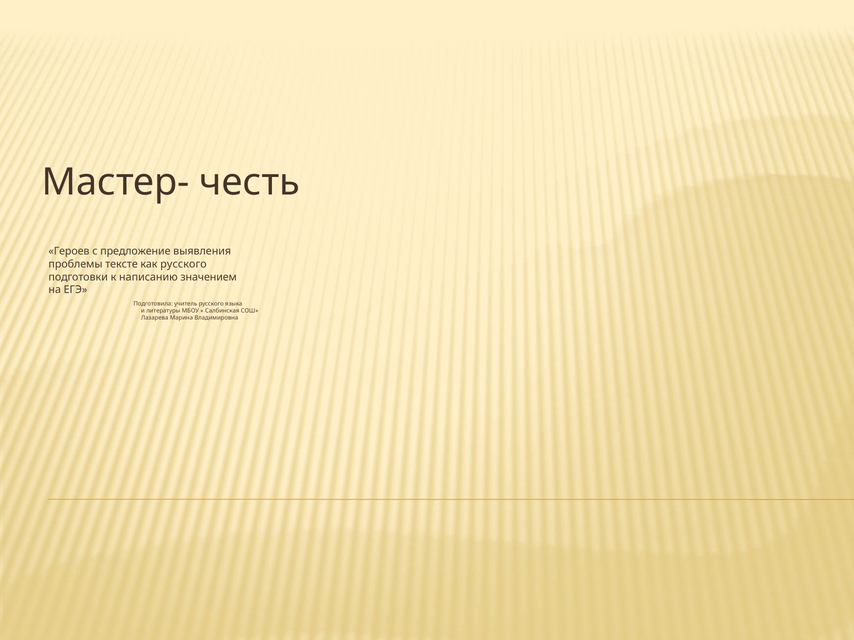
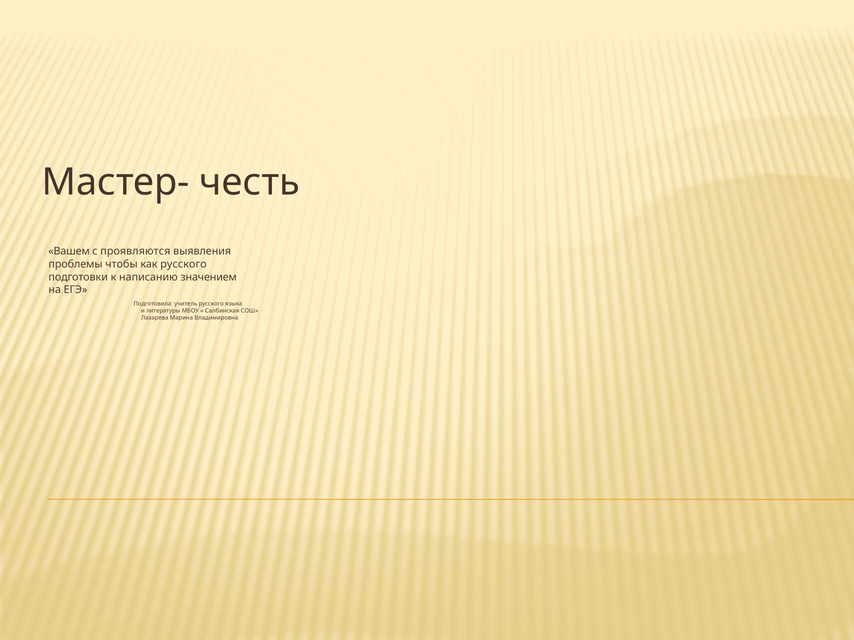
Героев: Героев -> Вашем
предложение: предложение -> проявляются
тексте: тексте -> чтобы
